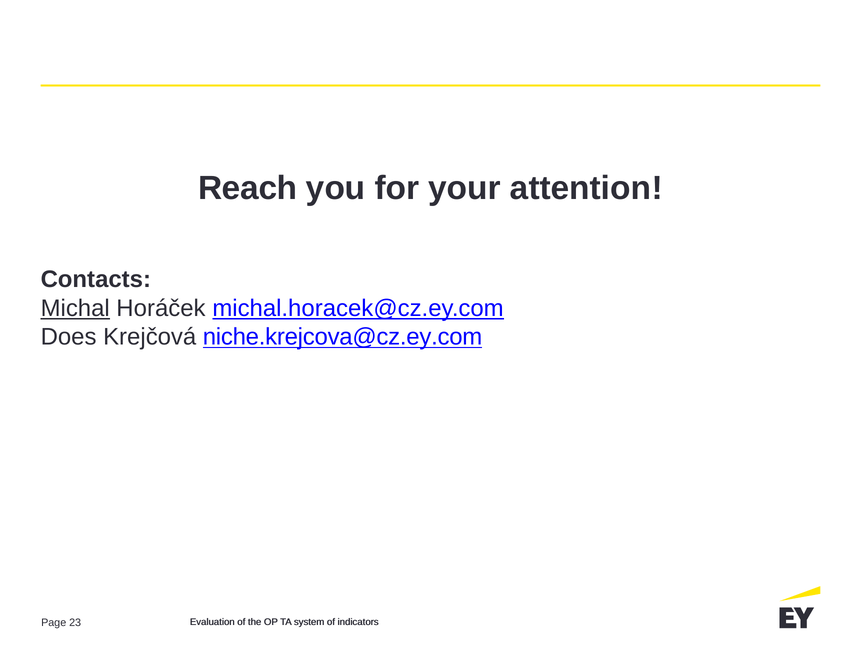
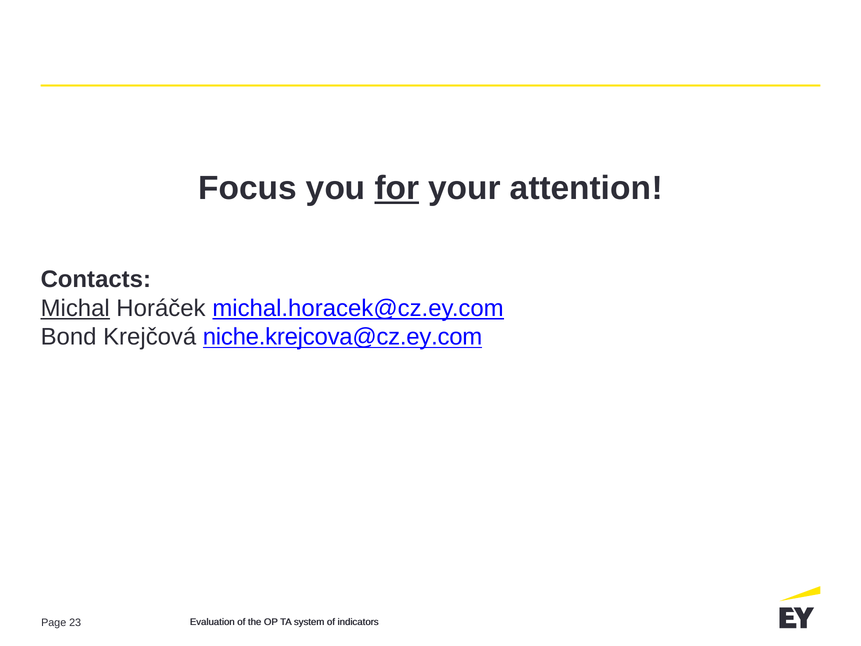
Reach: Reach -> Focus
for underline: none -> present
Does: Does -> Bond
